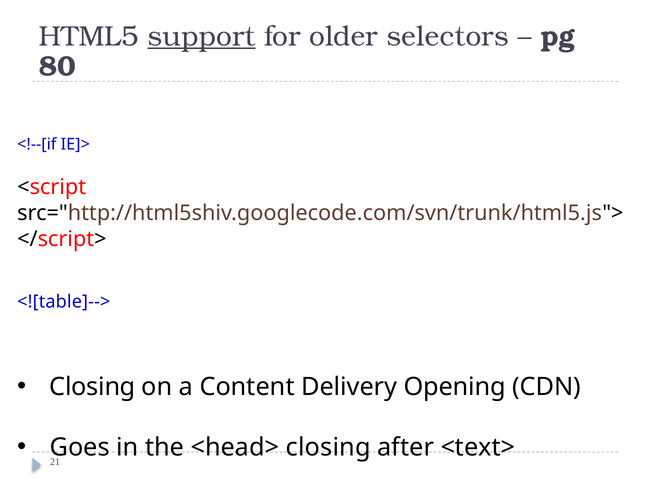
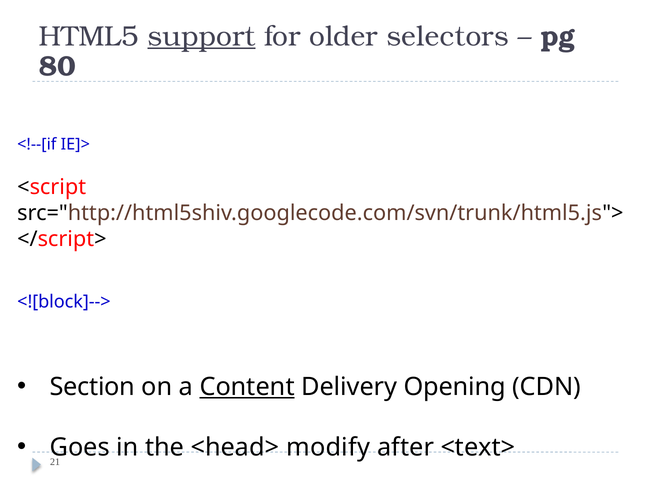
<![table]-->: <![table]--> -> <![block]-->
Closing at (92, 387): Closing -> Section
Content underline: none -> present
<head> closing: closing -> modify
